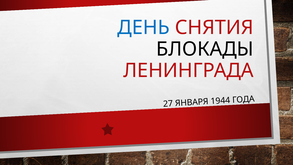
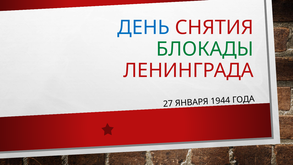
БЛОКАДЫ colour: black -> green
